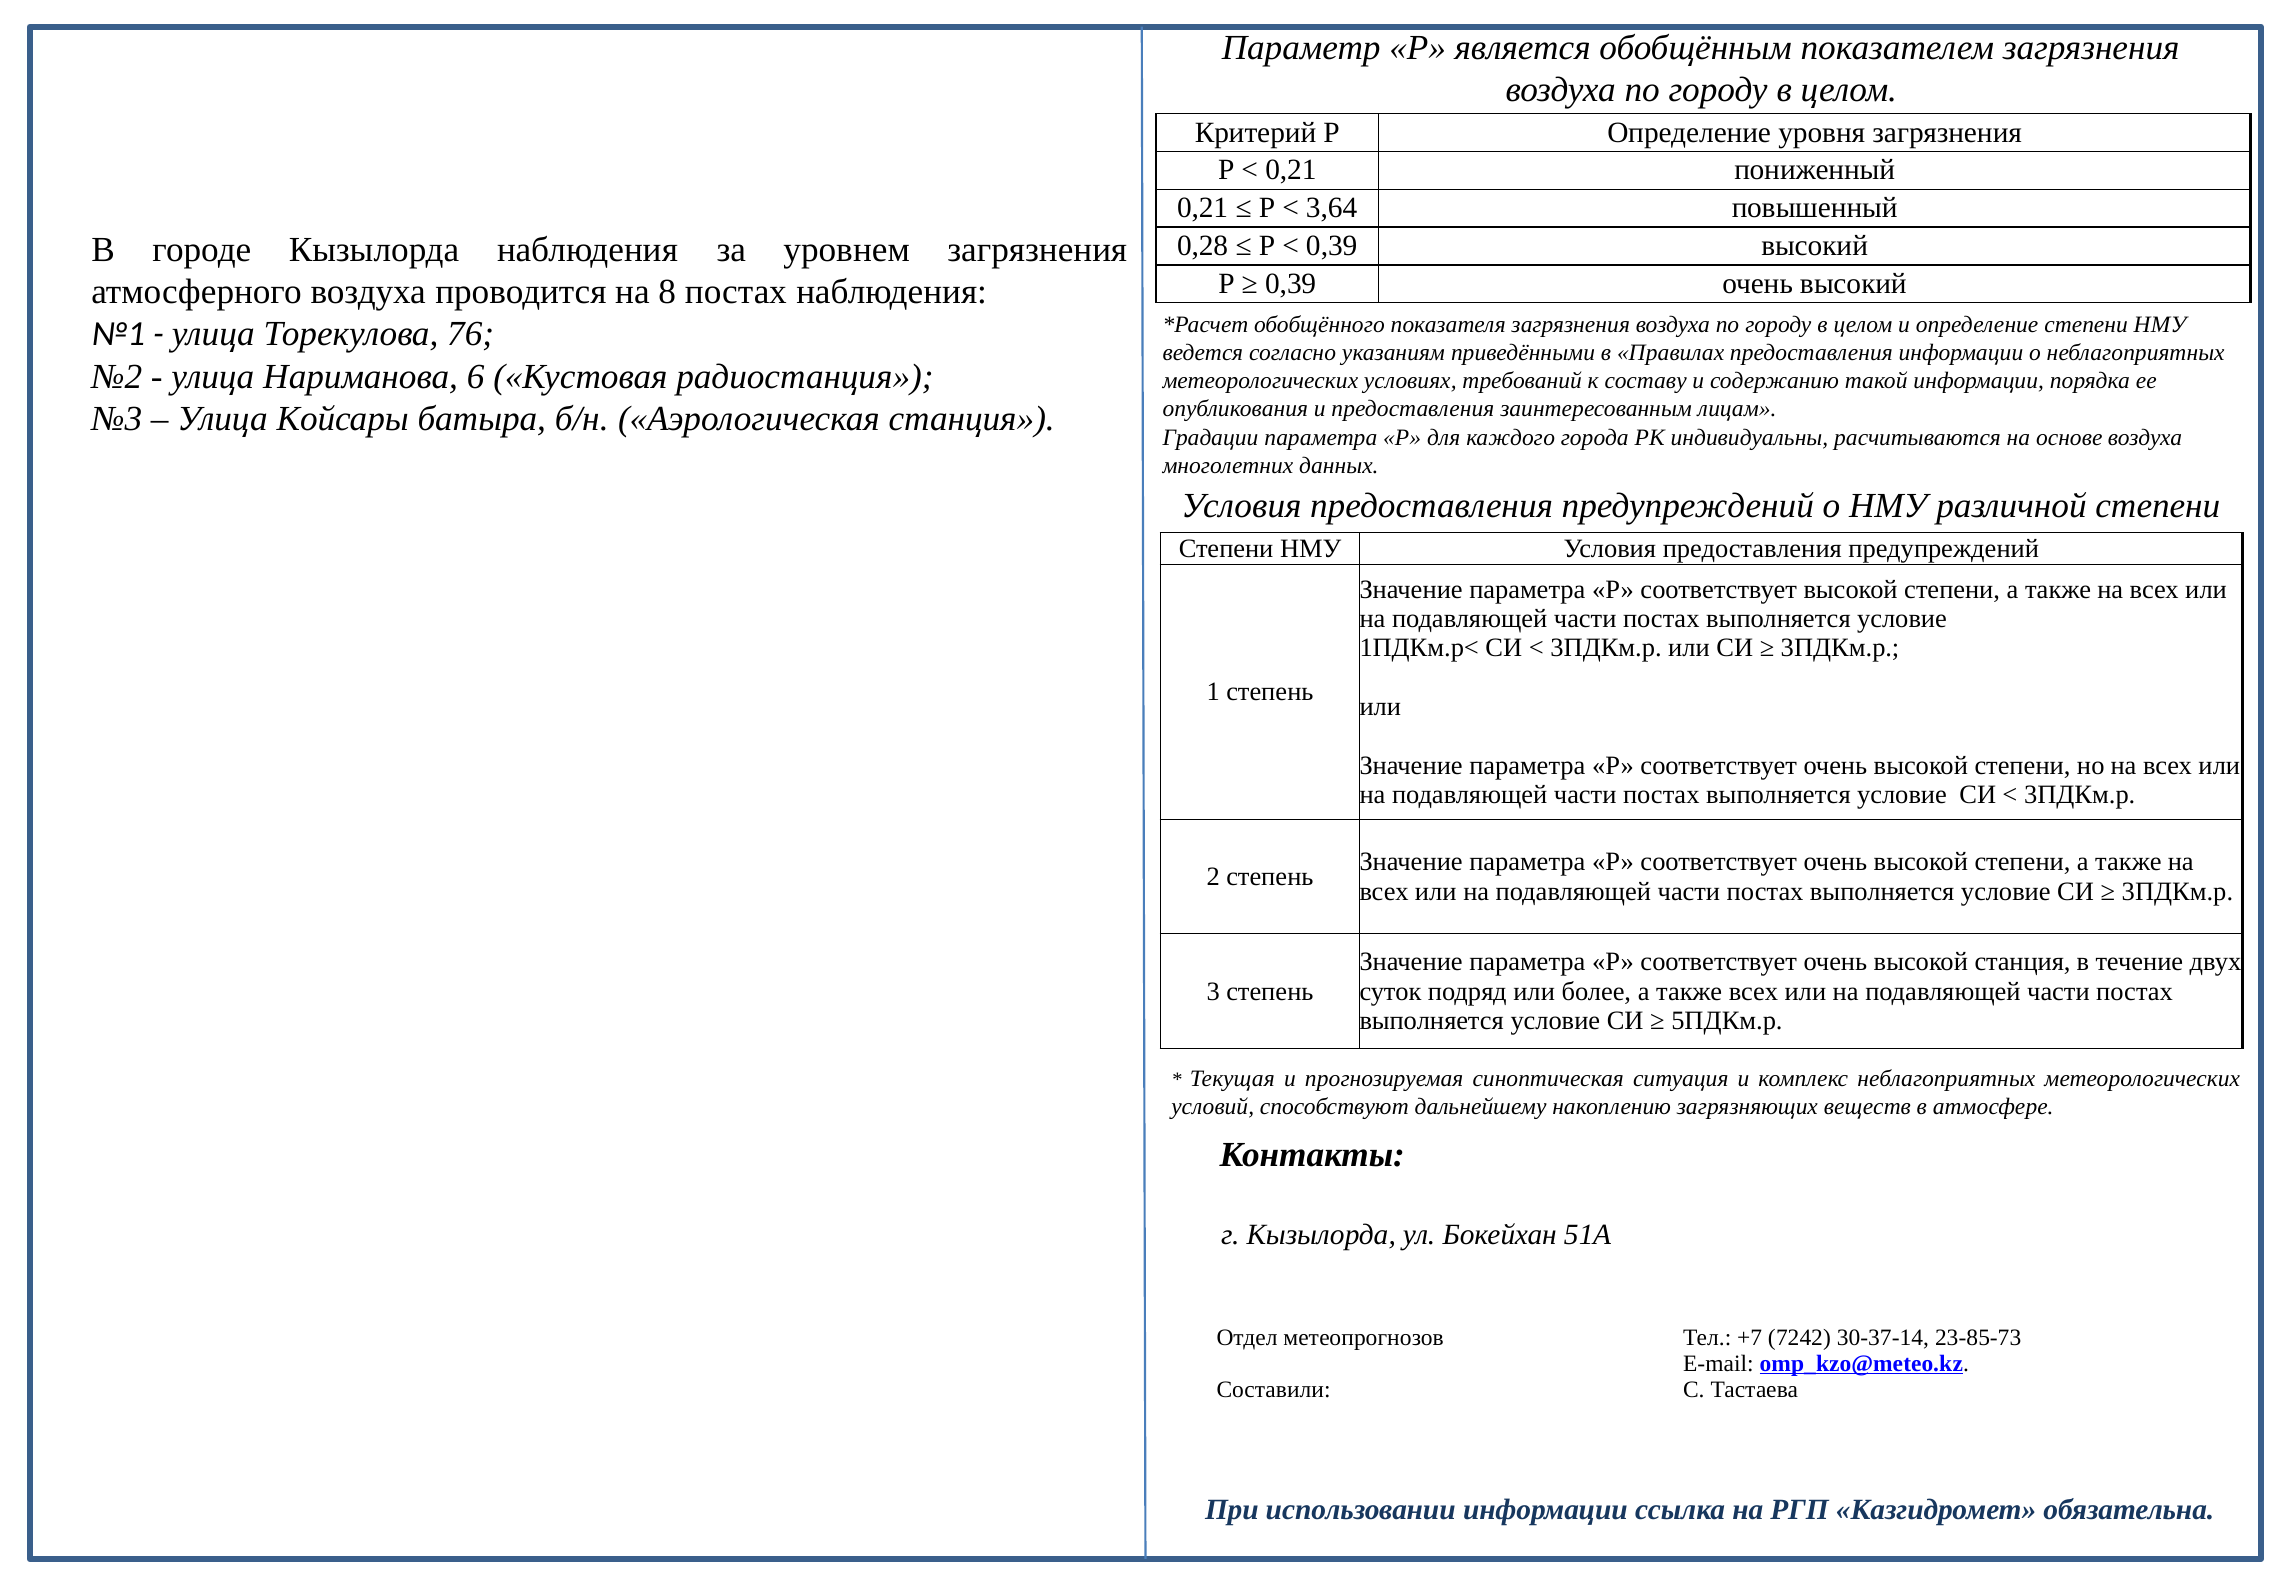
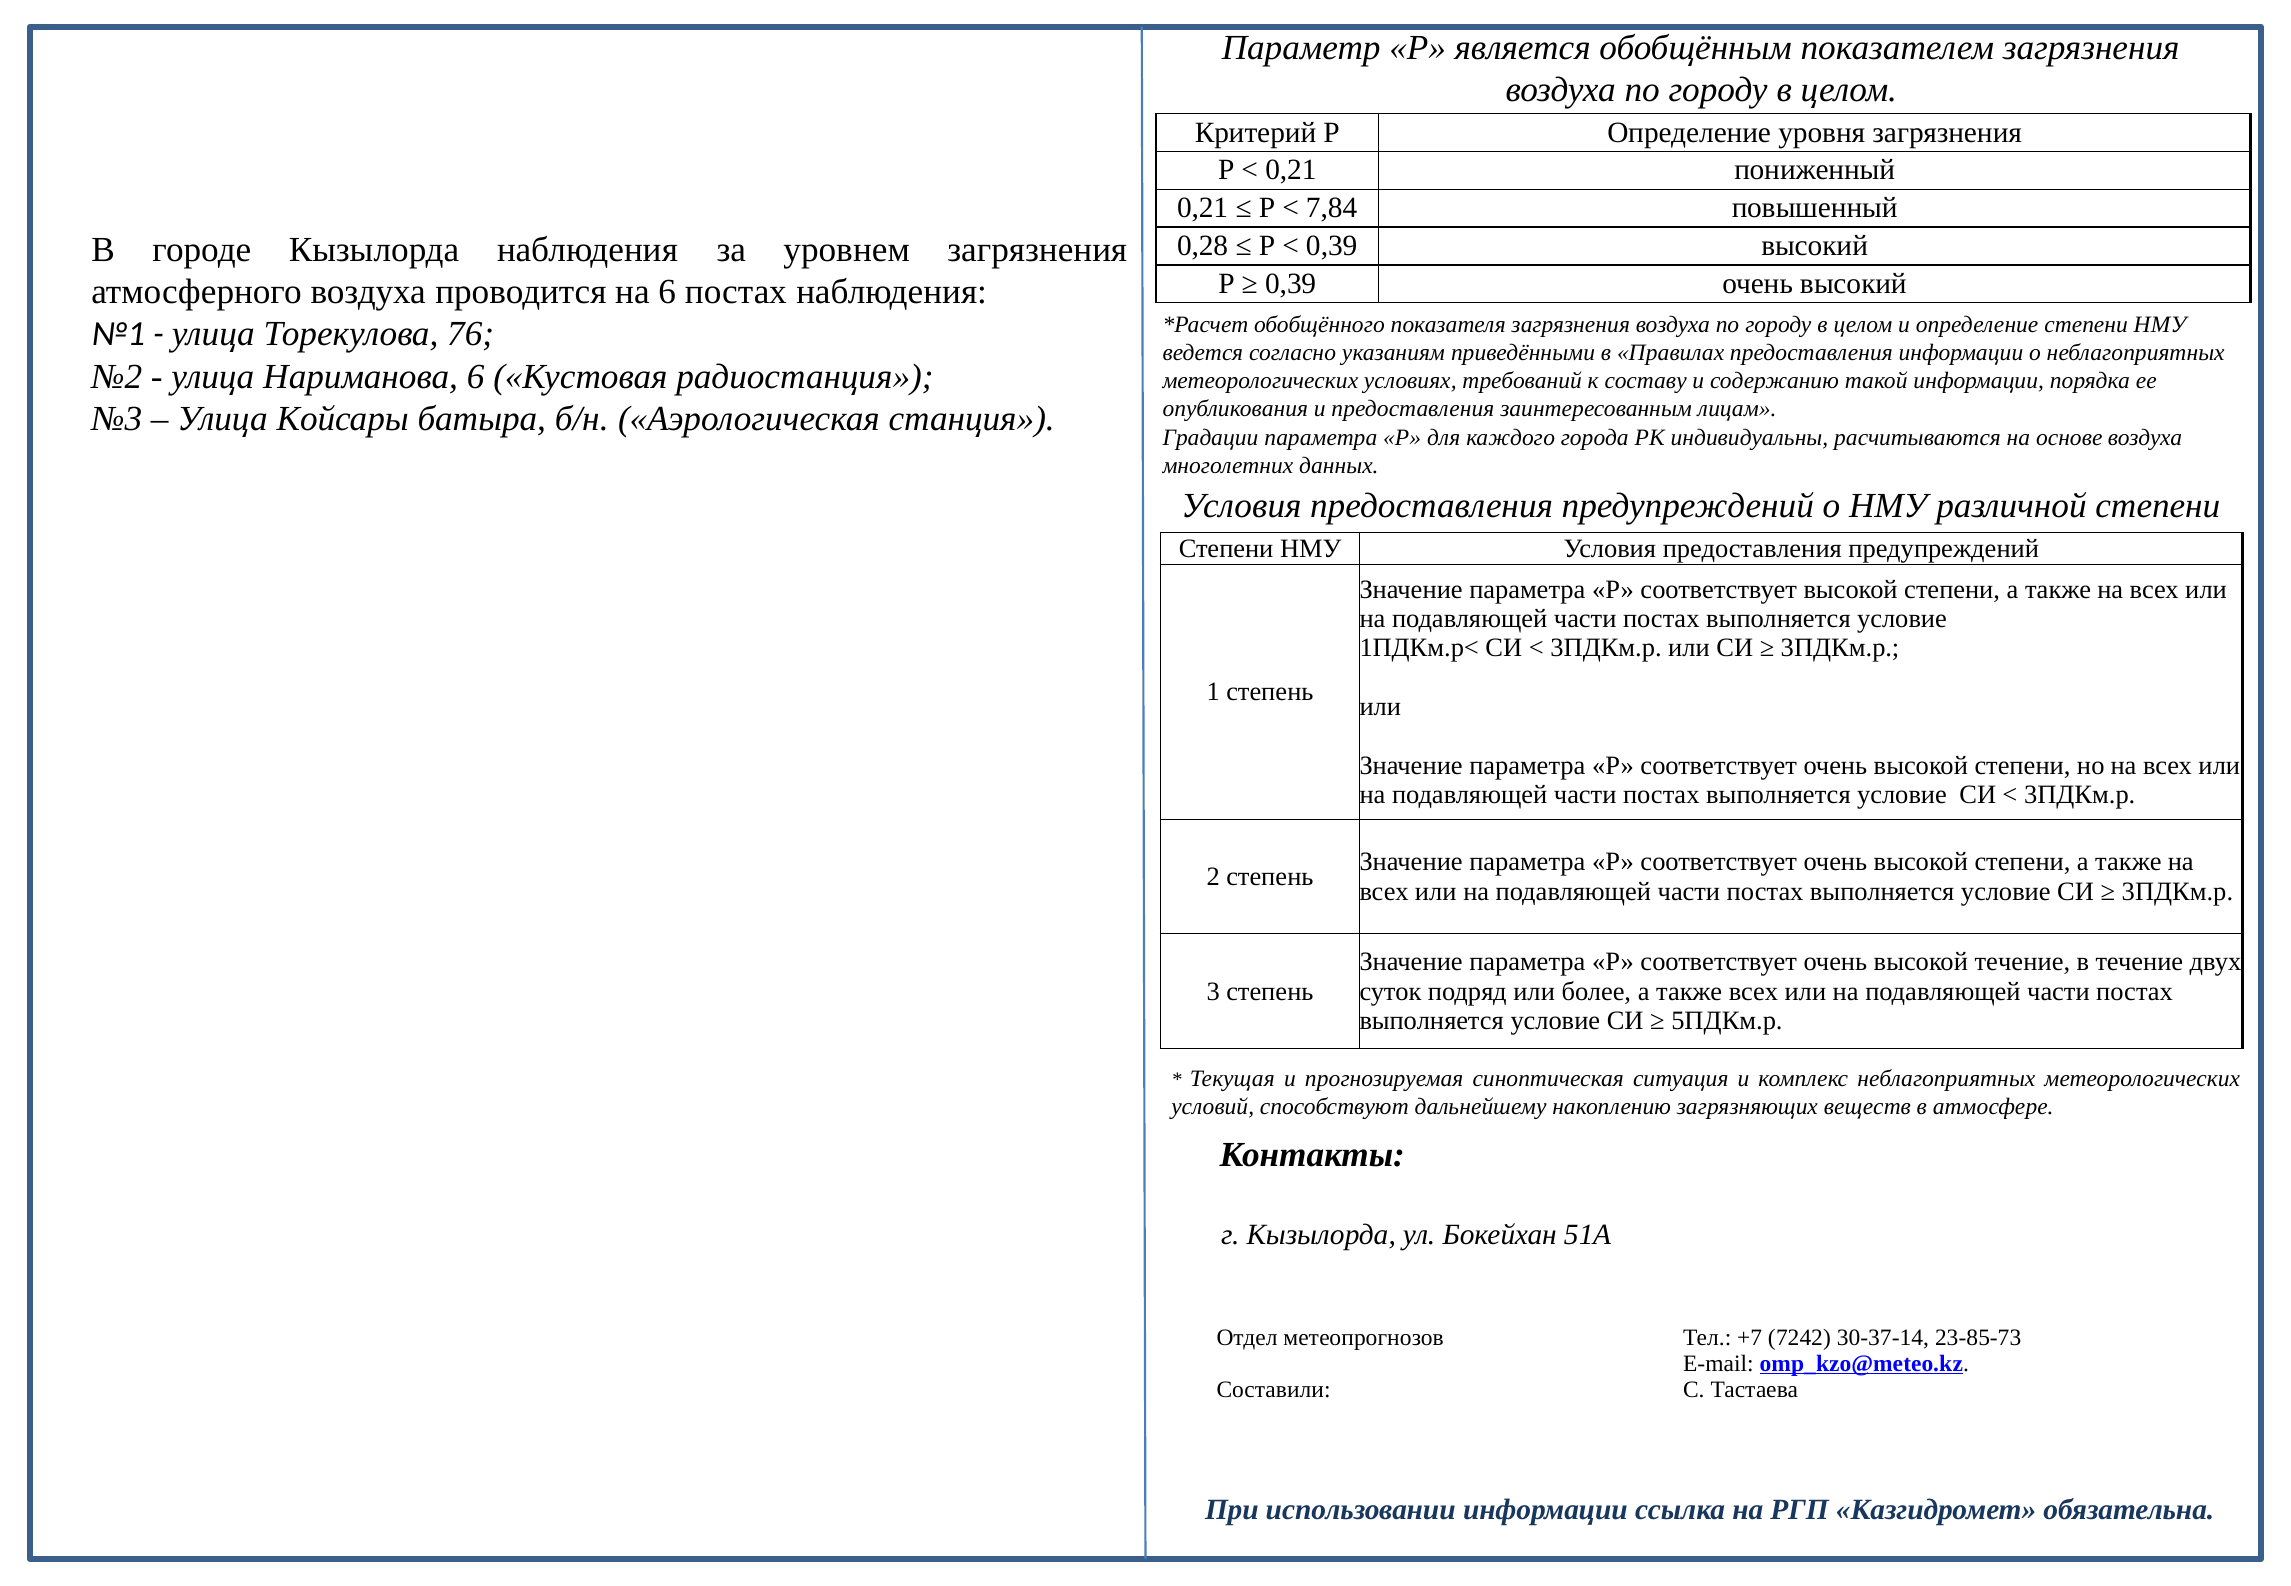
3,64: 3,64 -> 7,84
на 8: 8 -> 6
высокой станция: станция -> течение
